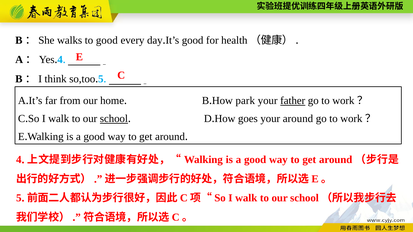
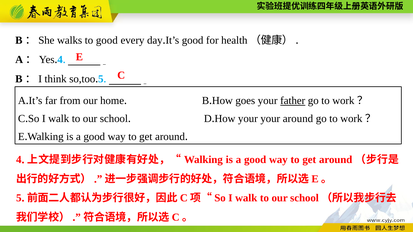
park: park -> goes
school underline: present -> none
goes at (248, 119): goes -> your
